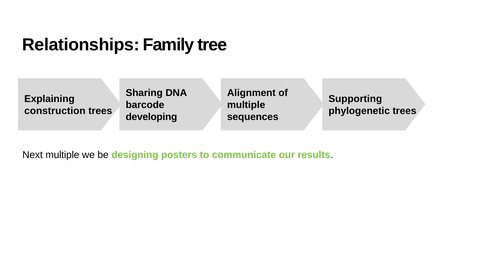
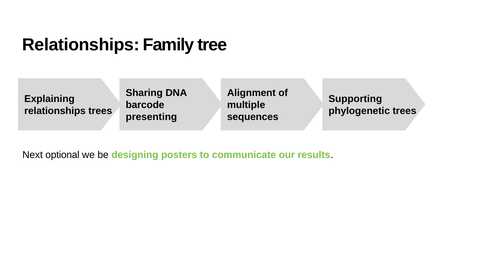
construction at (55, 111): construction -> relationships
developing: developing -> presenting
Next multiple: multiple -> optional
